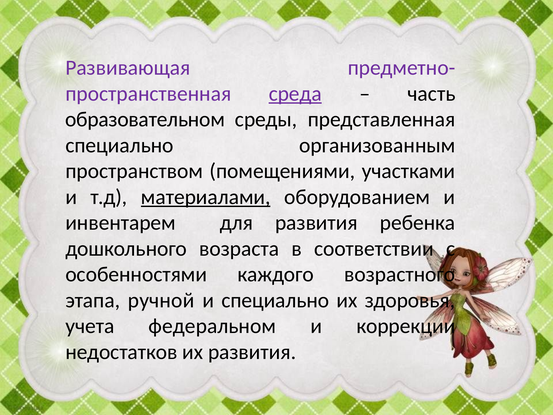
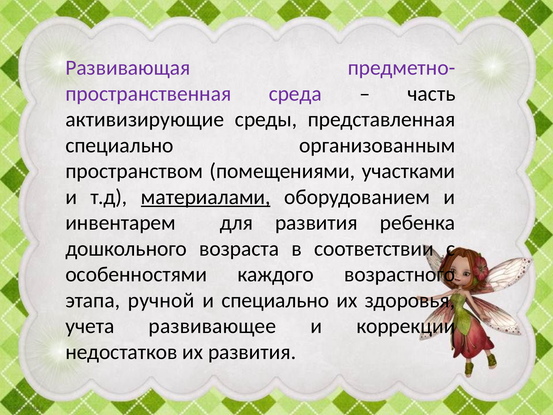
среда underline: present -> none
образовательном: образовательном -> активизирующие
федеральном: федеральном -> развивающее
